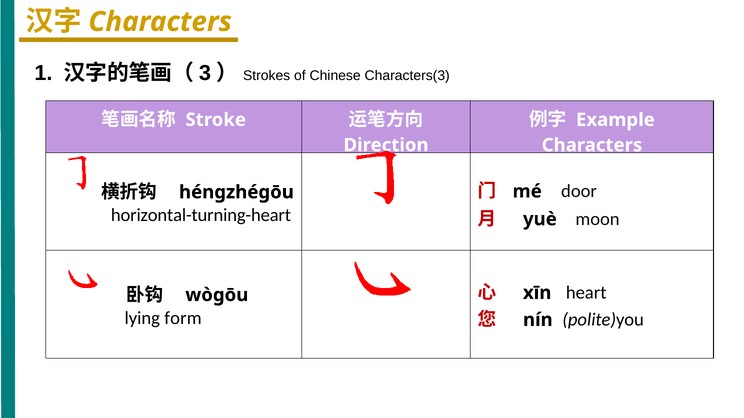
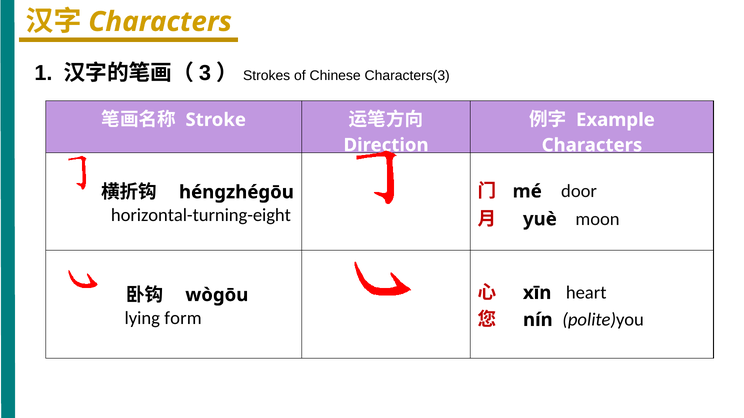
horizontal-turning-heart: horizontal-turning-heart -> horizontal-turning-eight
